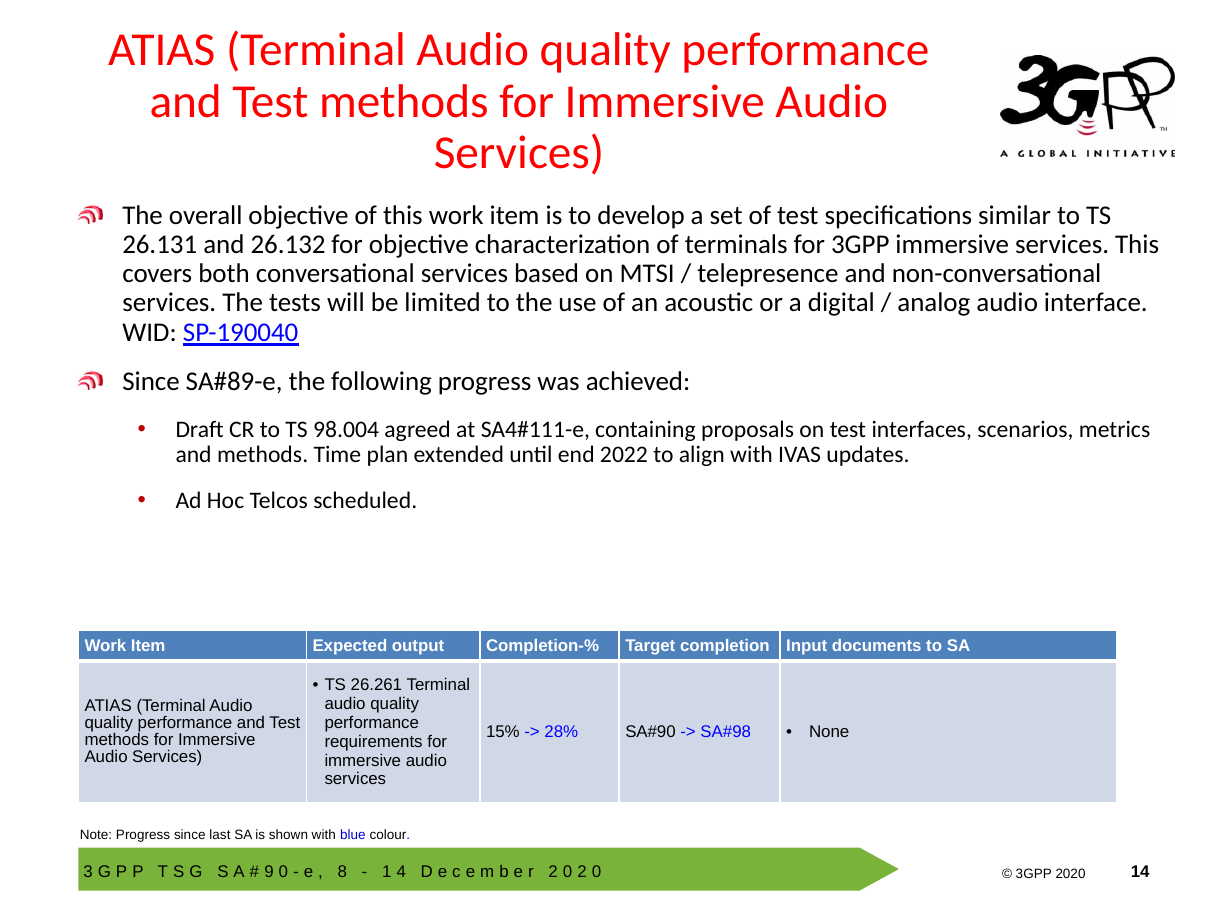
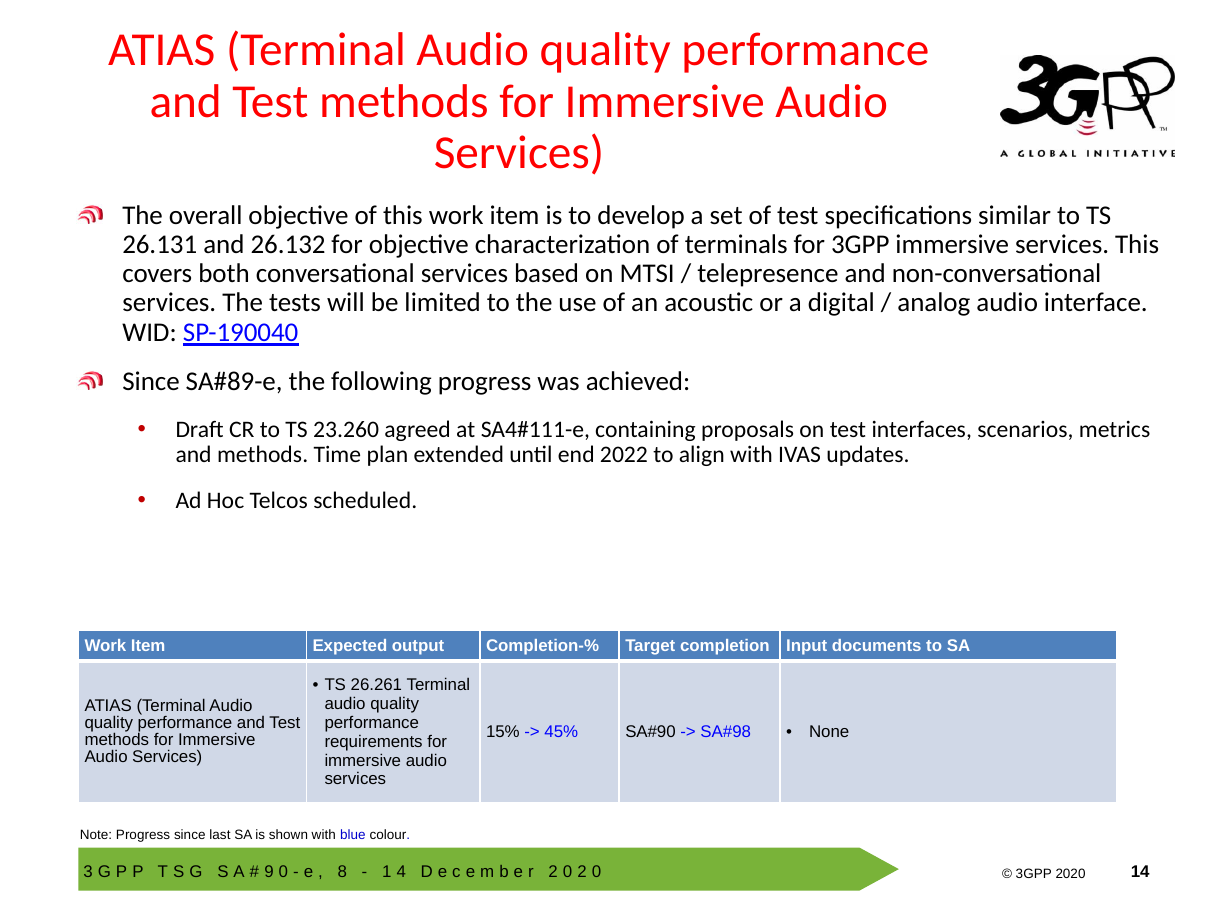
98.004: 98.004 -> 23.260
28%: 28% -> 45%
